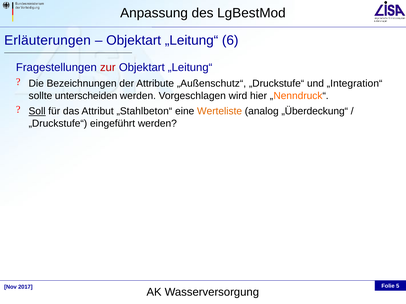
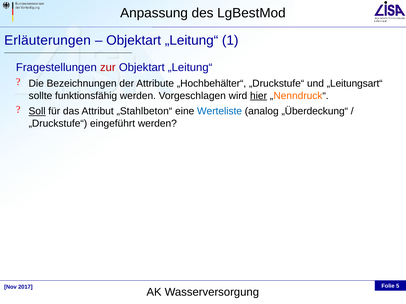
6: 6 -> 1
„Außenschutz“: „Außenschutz“ -> „Hochbehälter“
„Integration“: „Integration“ -> „Leitungsart“
unterscheiden: unterscheiden -> funktionsfähig
hier underline: none -> present
Werteliste colour: orange -> blue
